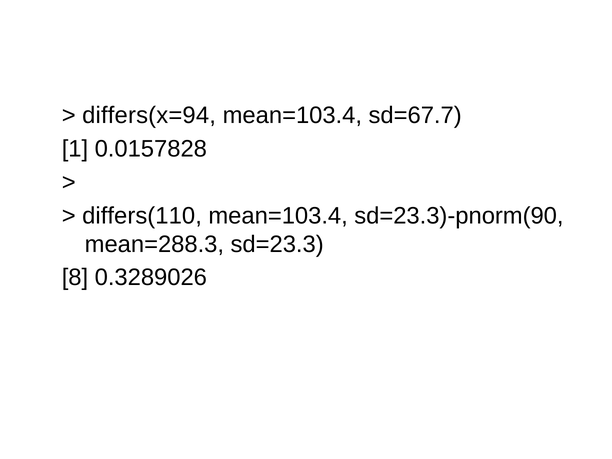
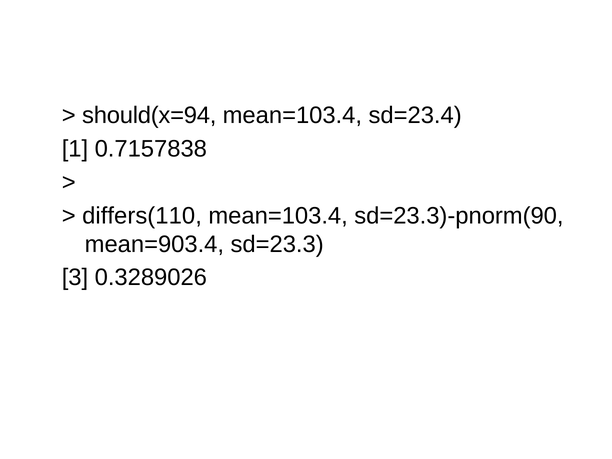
differs(x=94: differs(x=94 -> should(x=94
sd=67.7: sd=67.7 -> sd=23.4
0.0157828: 0.0157828 -> 0.7157838
mean=288.3: mean=288.3 -> mean=903.4
8: 8 -> 3
